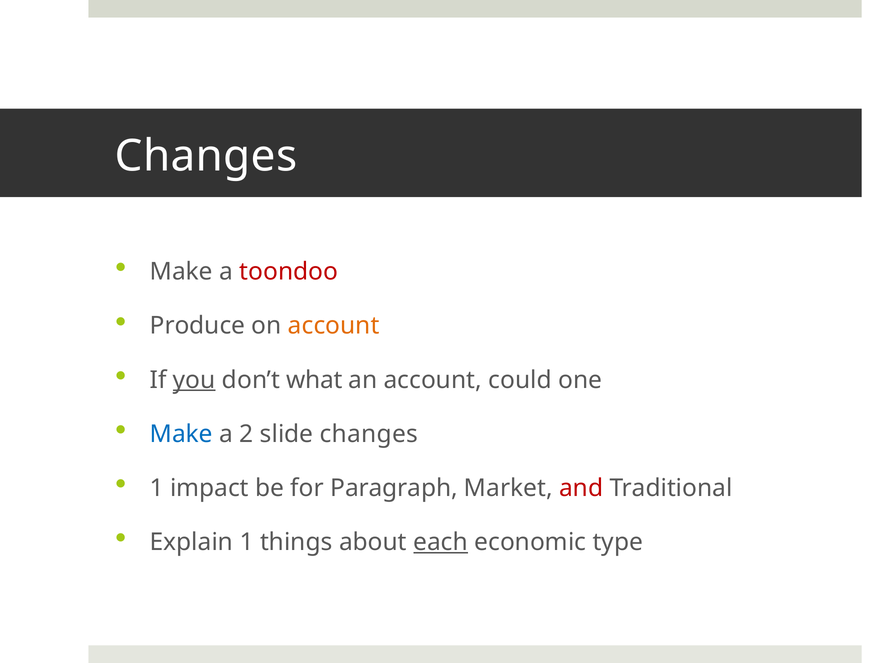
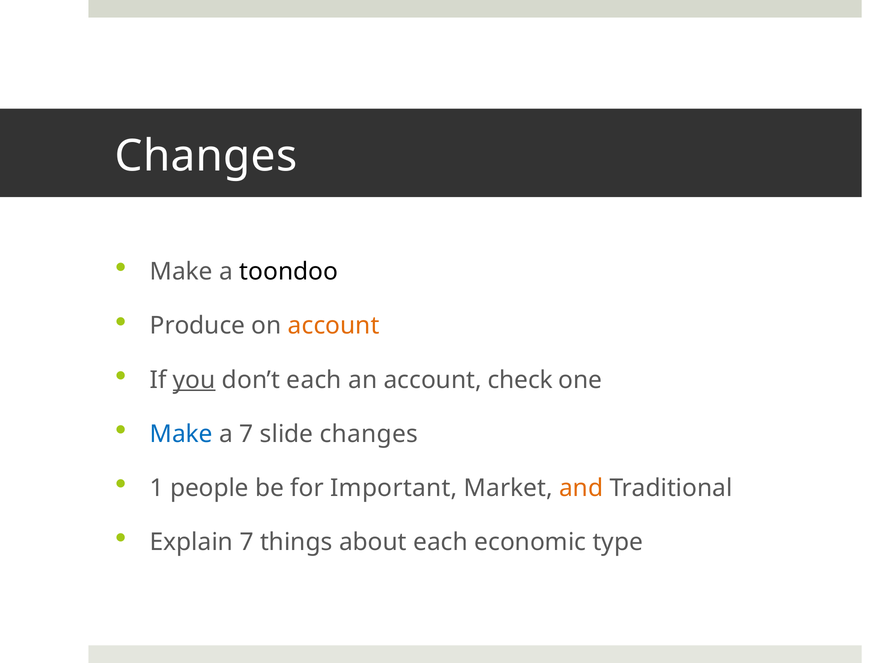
toondoo colour: red -> black
don’t what: what -> each
could: could -> check
a 2: 2 -> 7
impact: impact -> people
Paragraph: Paragraph -> Important
and colour: red -> orange
Explain 1: 1 -> 7
each at (441, 542) underline: present -> none
